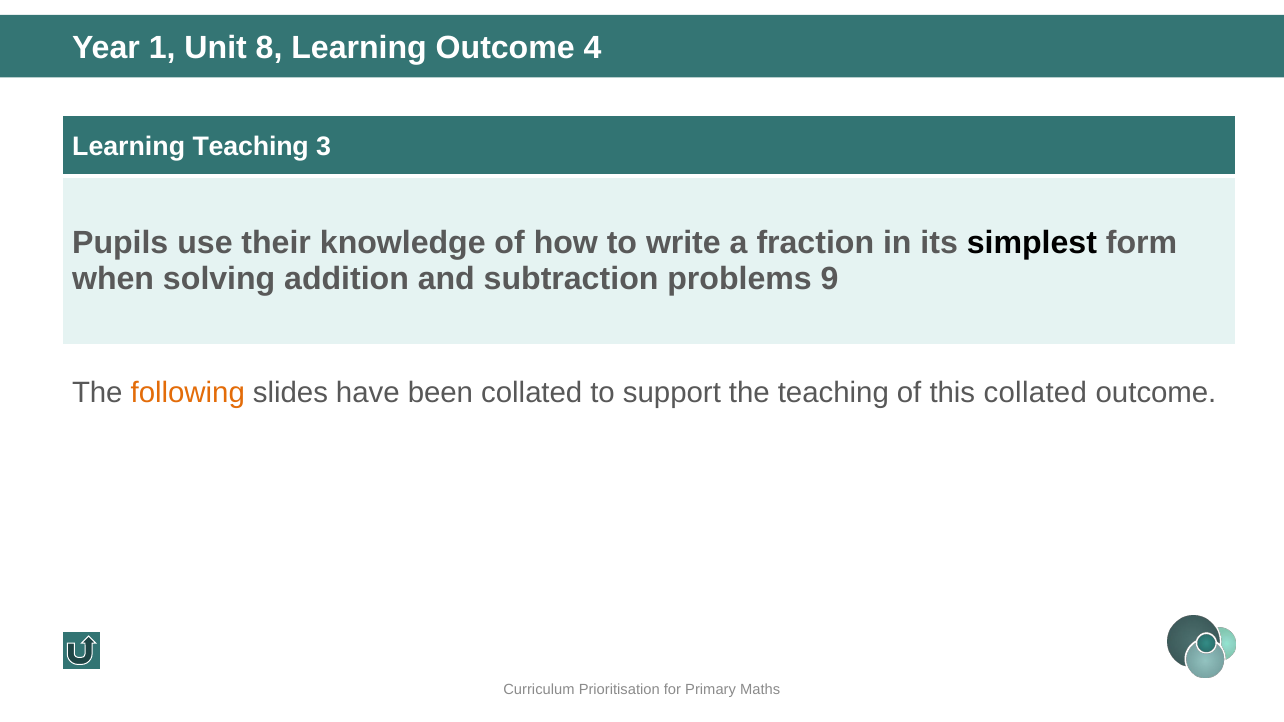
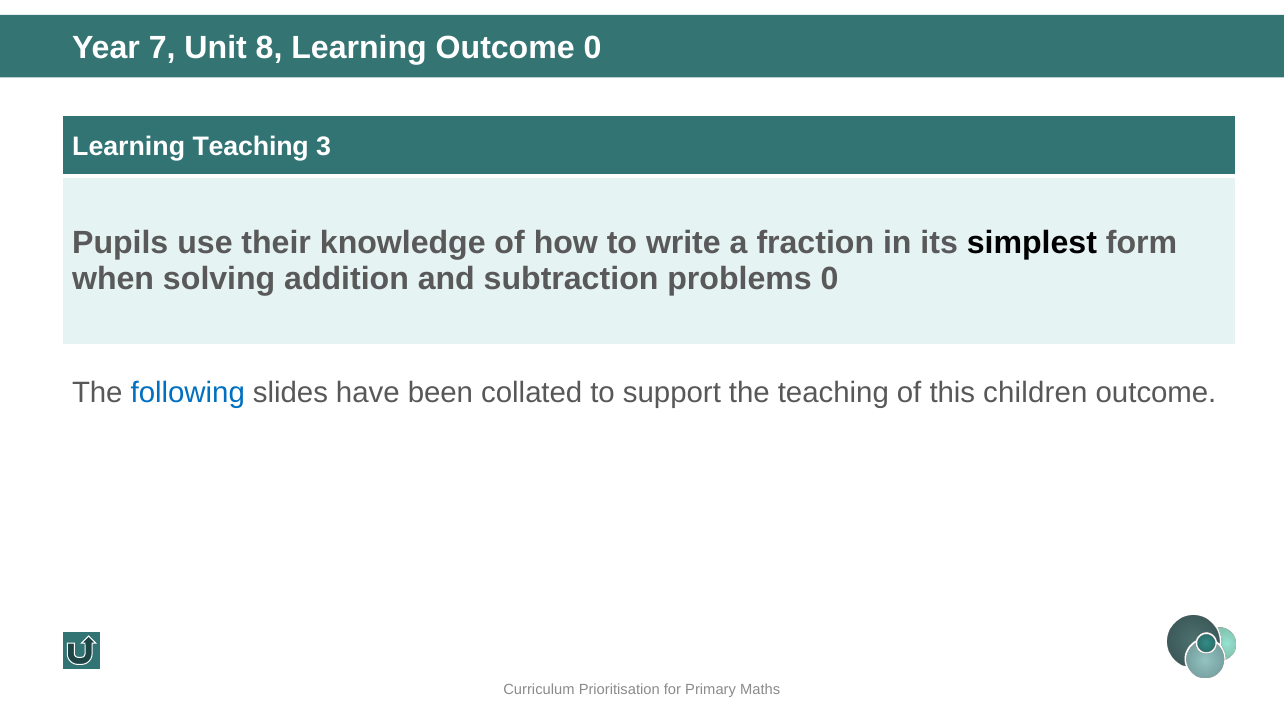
1: 1 -> 7
Outcome 4: 4 -> 0
problems 9: 9 -> 0
following colour: orange -> blue
this collated: collated -> children
